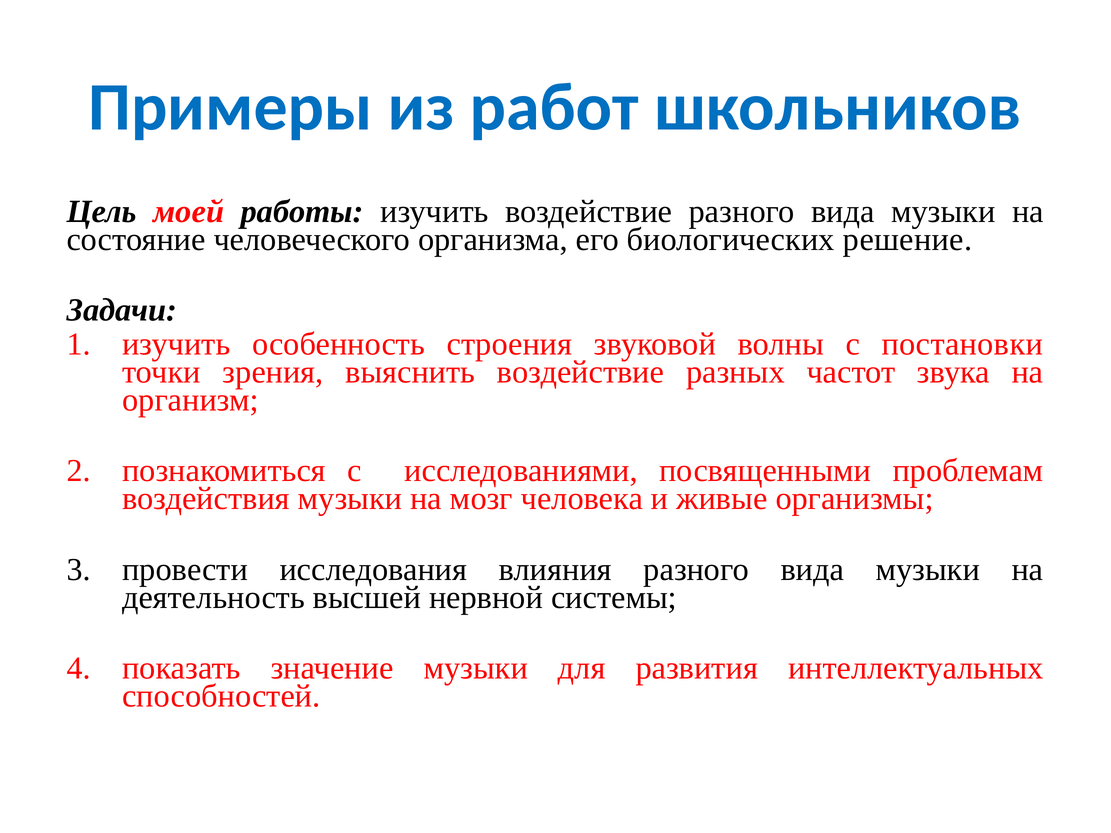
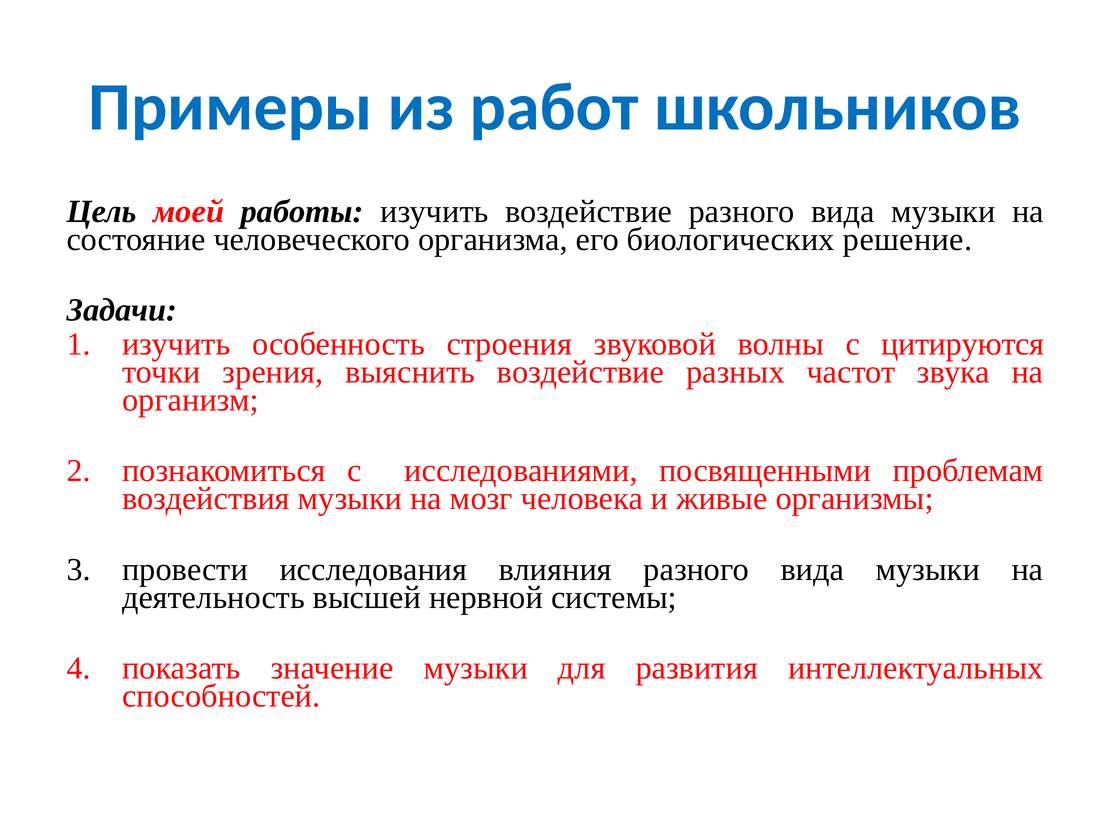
постановки: постановки -> цитируются
